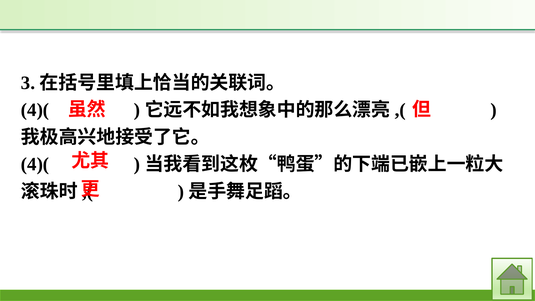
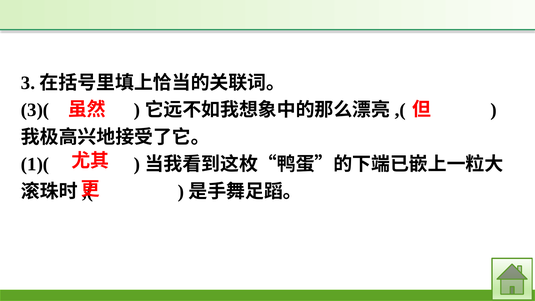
4)( at (35, 110): 4)( -> 3)(
4)( at (35, 164): 4)( -> 1)(
